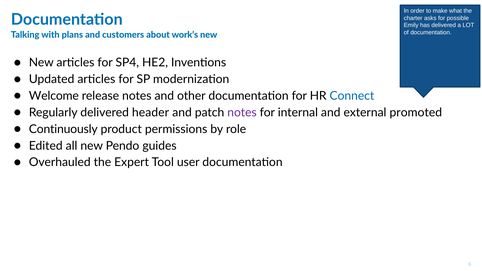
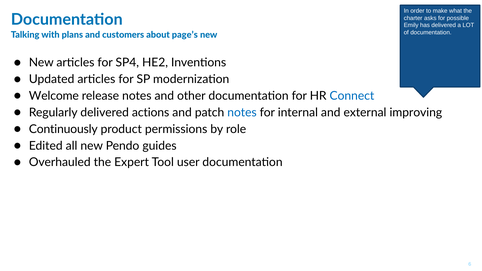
work’s: work’s -> page’s
header: header -> actions
notes at (242, 113) colour: purple -> blue
promoted: promoted -> improving
